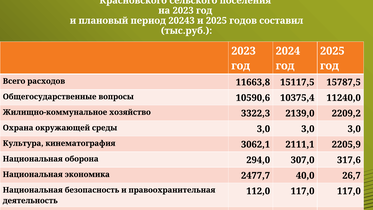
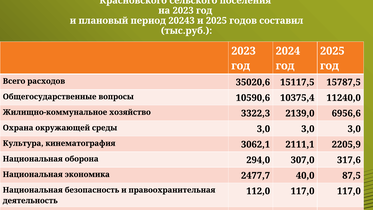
11663,8: 11663,8 -> 35020,6
2209,2: 2209,2 -> 6956,6
26,7: 26,7 -> 87,5
